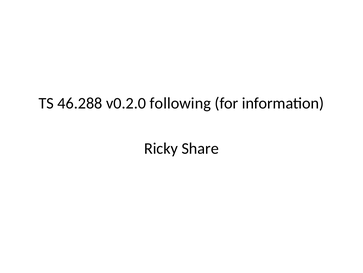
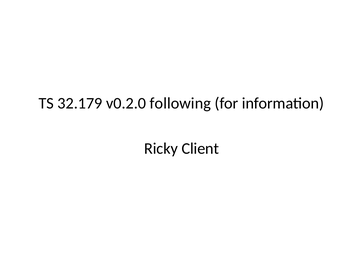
46.288: 46.288 -> 32.179
Share: Share -> Client
